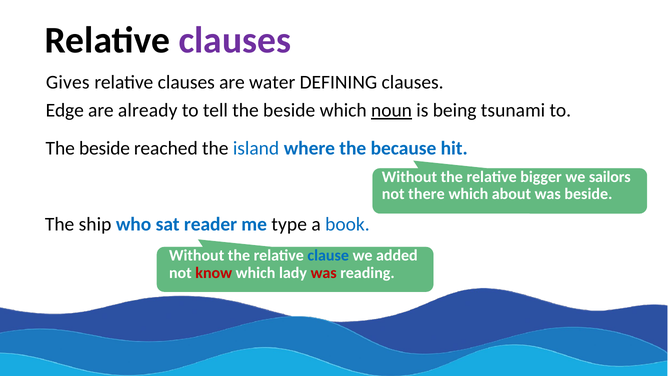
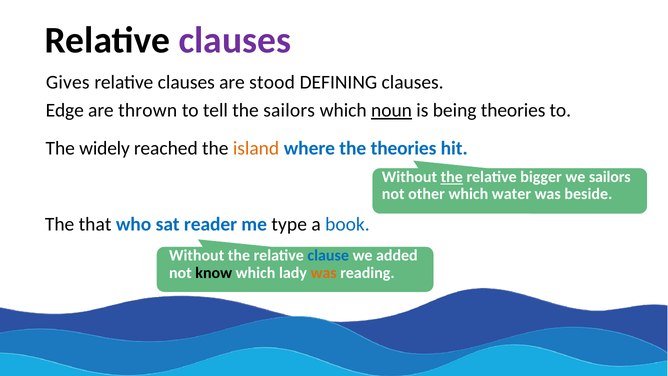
water: water -> stood
already: already -> thrown
tell the beside: beside -> sailors
being tsunami: tsunami -> theories
beside at (105, 148): beside -> widely
island colour: blue -> orange
the because: because -> theories
the at (452, 177) underline: none -> present
there: there -> other
about: about -> water
ship: ship -> that
know colour: red -> black
was at (324, 273) colour: red -> orange
